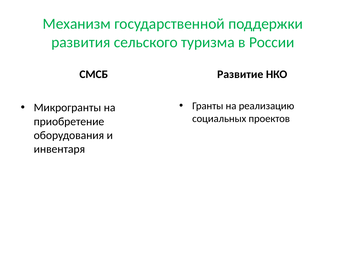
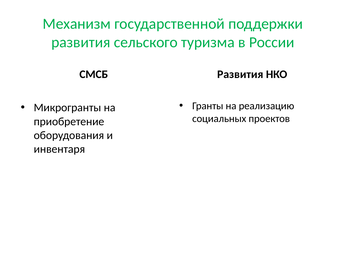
Развитие at (240, 74): Развитие -> Развития
